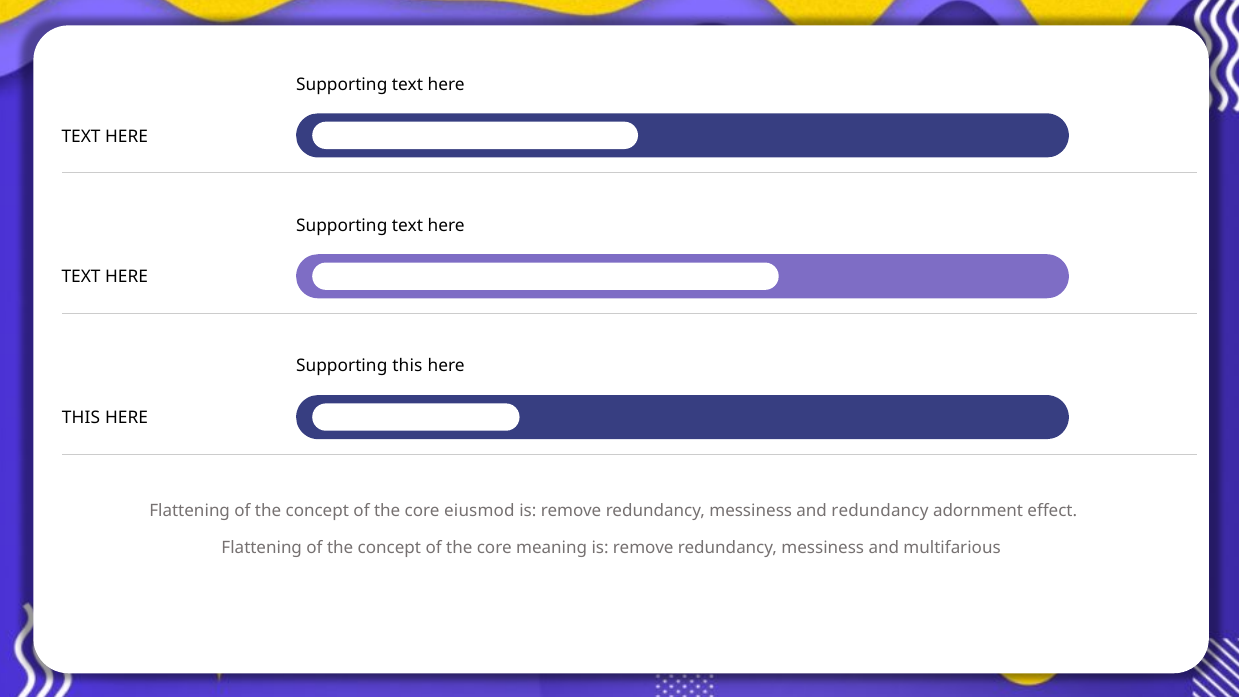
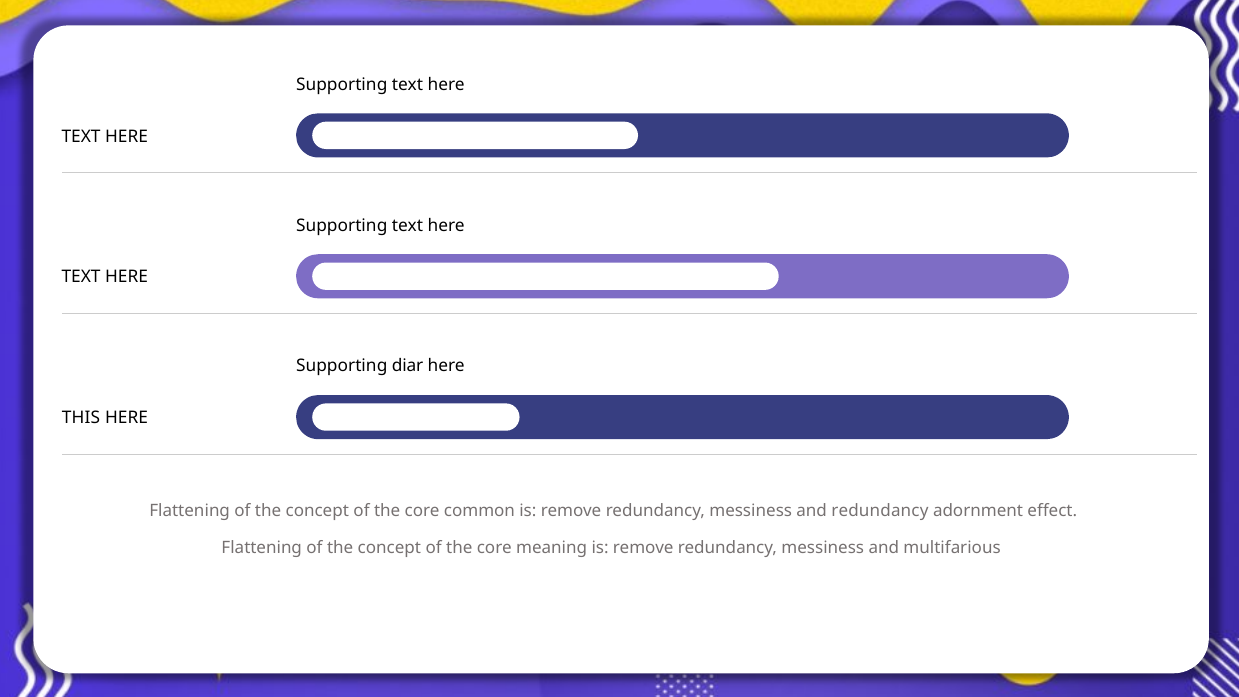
Supporting this: this -> diar
eiusmod: eiusmod -> common
